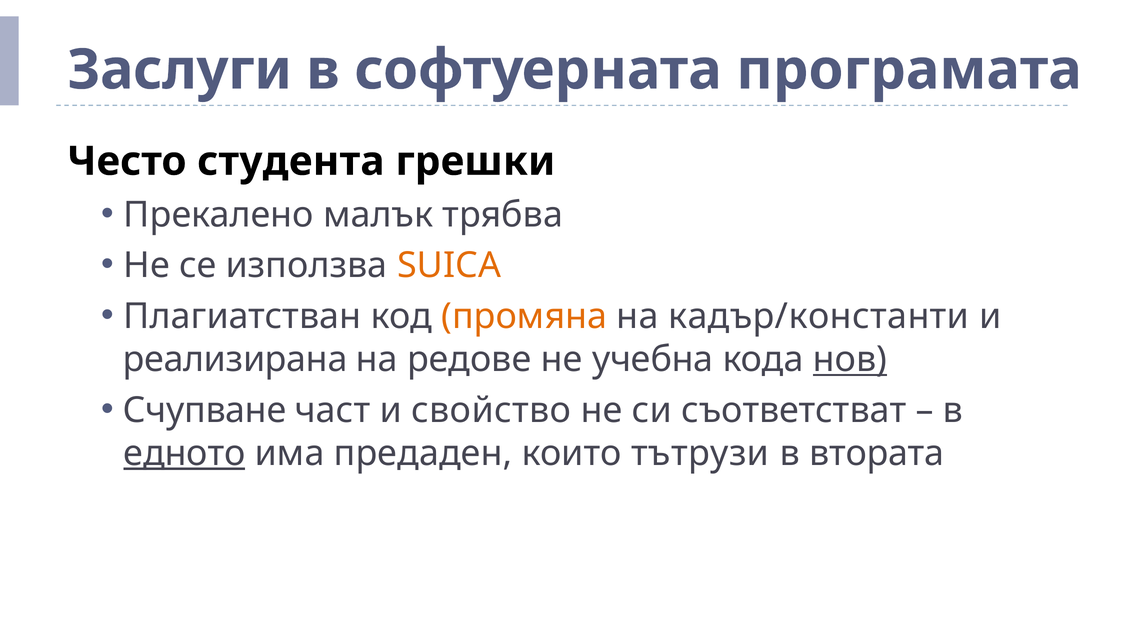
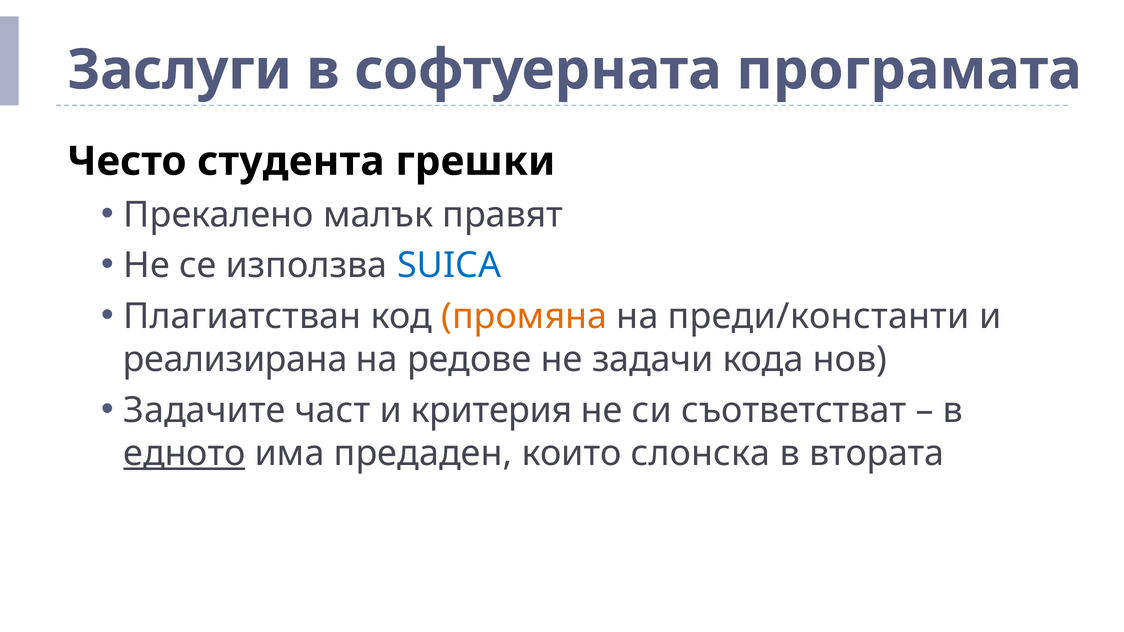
трябва: трябва -> правят
SUICA colour: orange -> blue
кадър/константи: кадър/константи -> преди/константи
учебна: учебна -> задачи
нов underline: present -> none
Счупване: Счупване -> Задачите
свойство: свойство -> критерия
тътрузи: тътрузи -> слонска
